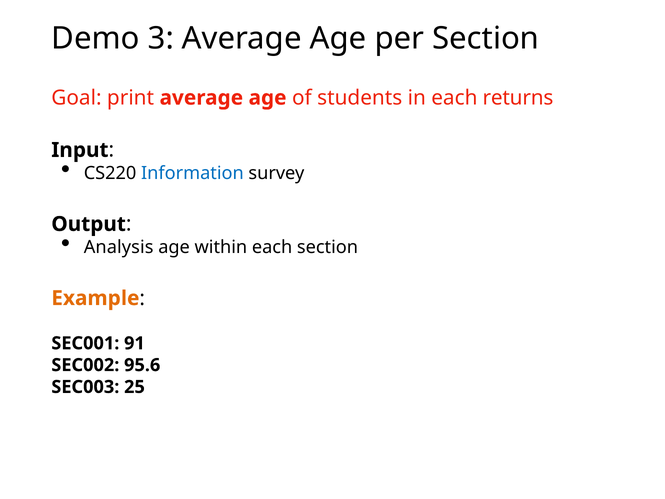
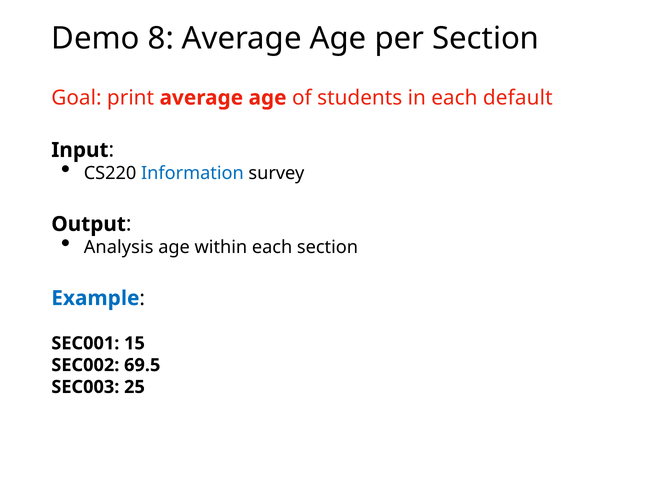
3: 3 -> 8
returns: returns -> default
Example colour: orange -> blue
91: 91 -> 15
95.6: 95.6 -> 69.5
